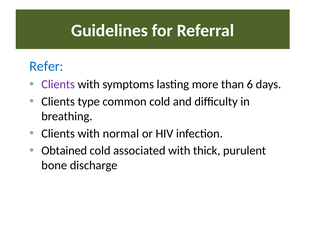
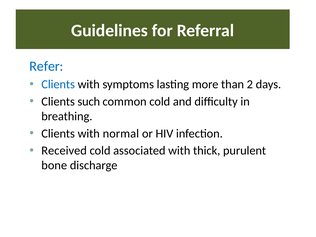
Clients at (58, 84) colour: purple -> blue
6: 6 -> 2
type: type -> such
Obtained: Obtained -> Received
